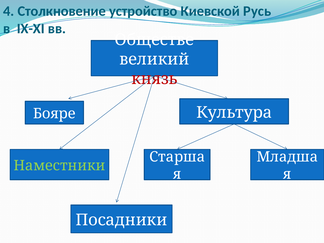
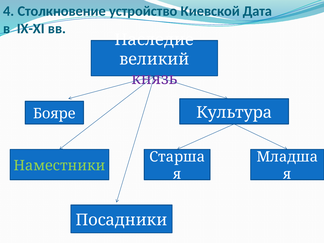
Русь: Русь -> Дата
Обществе: Обществе -> Наследие
князь colour: red -> purple
